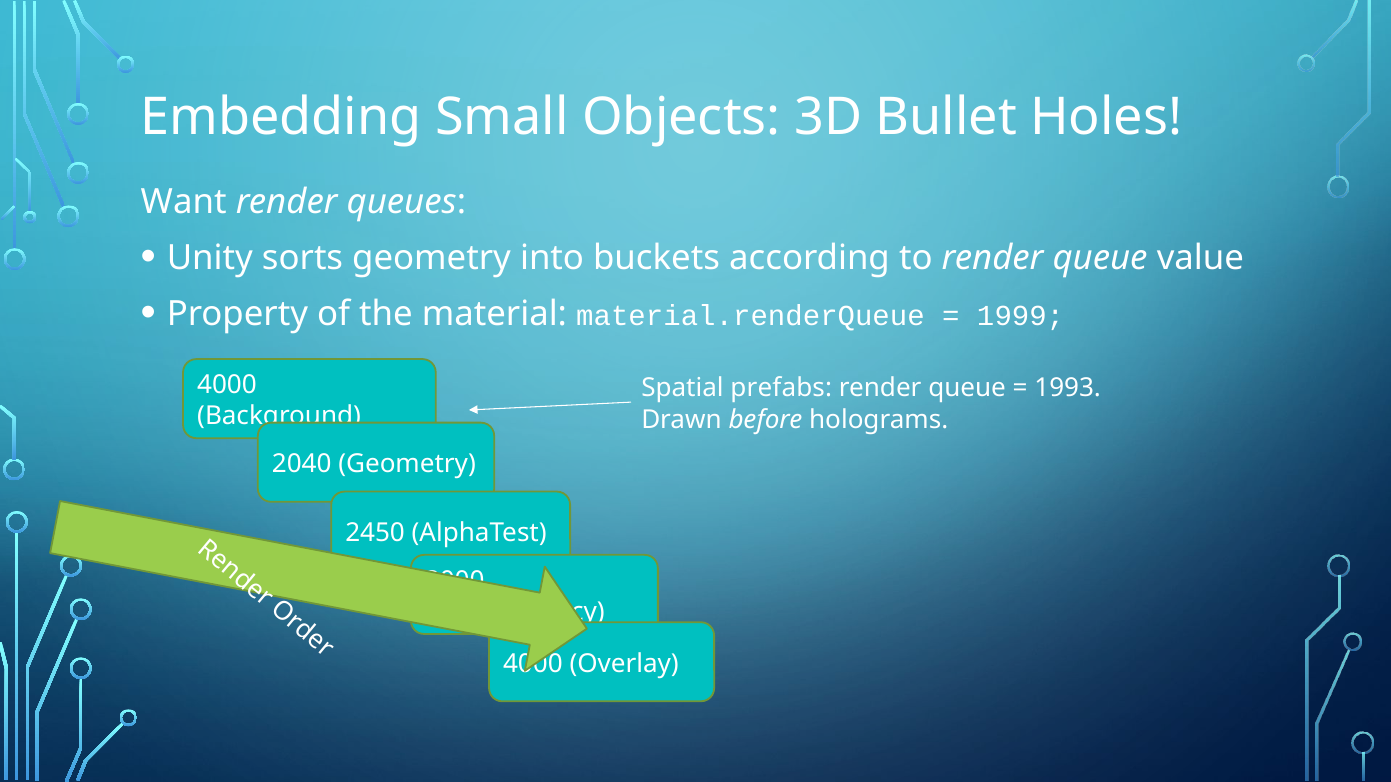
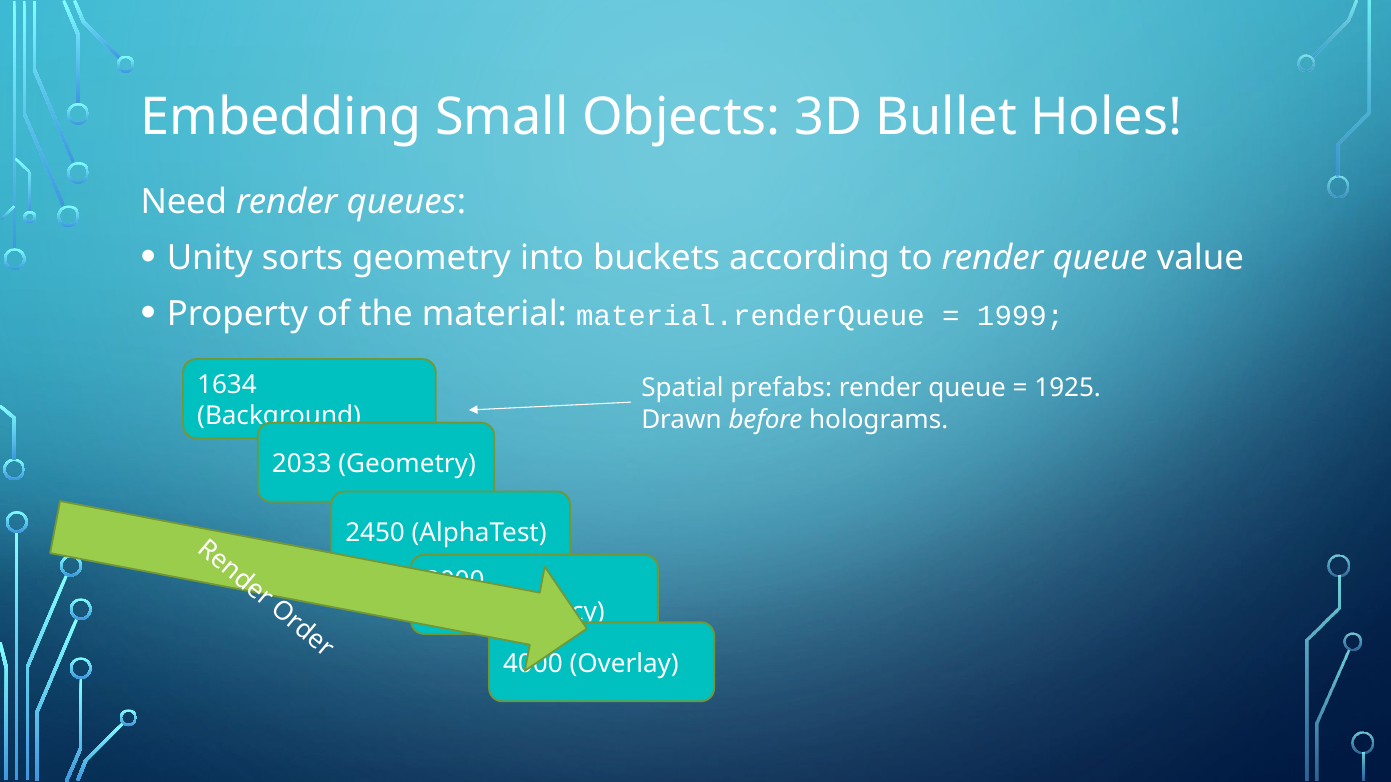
Want: Want -> Need
4000 at (227, 385): 4000 -> 1634
1993: 1993 -> 1925
2040: 2040 -> 2033
